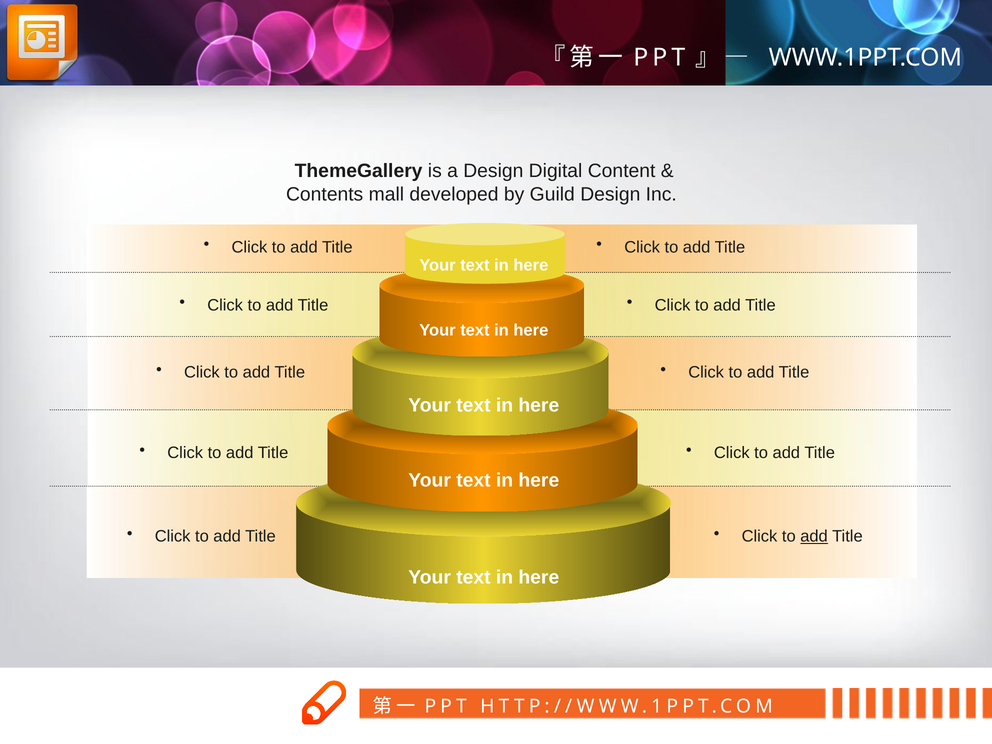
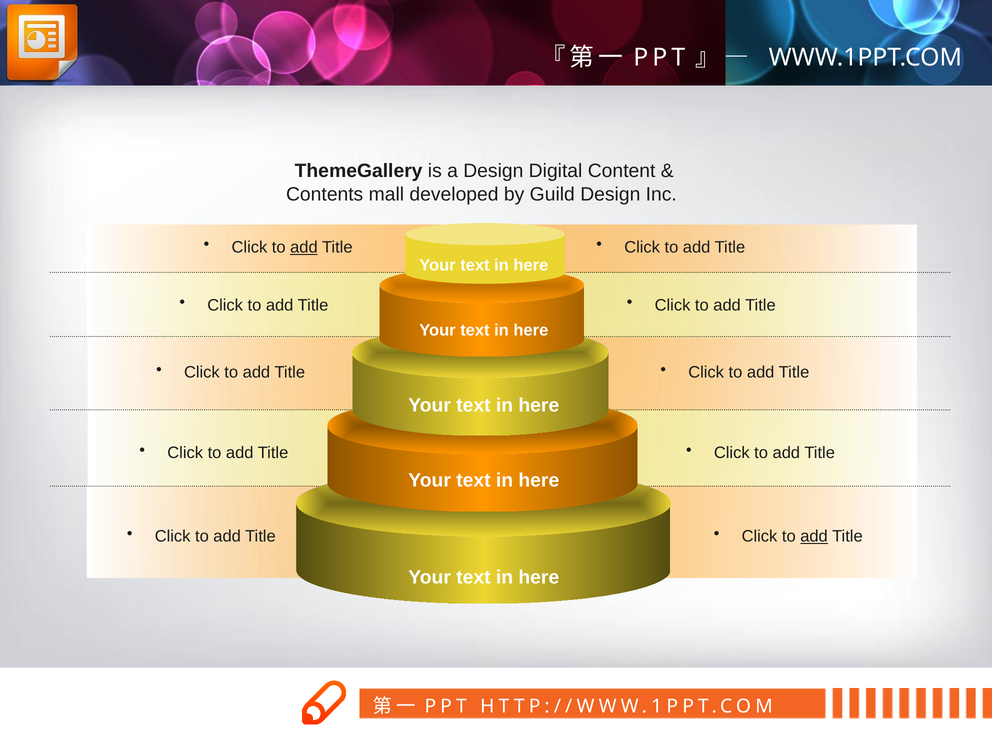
add at (304, 247) underline: none -> present
